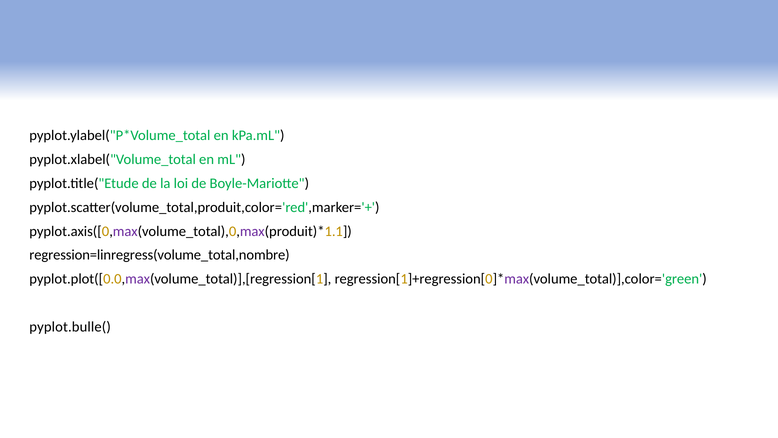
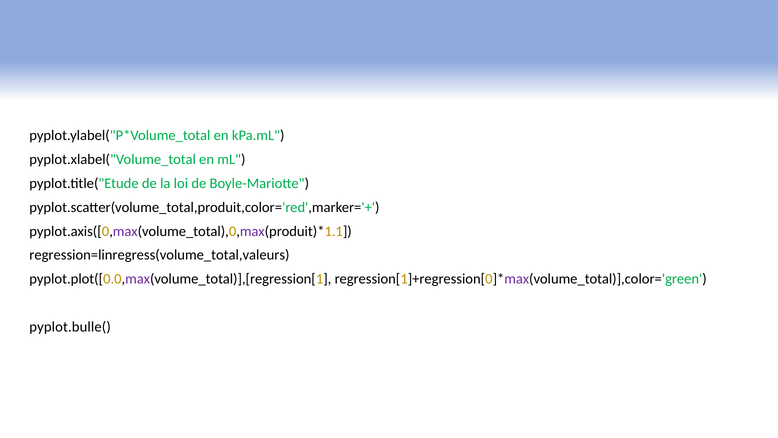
regression=linregress(volume_total,nombre: regression=linregress(volume_total,nombre -> regression=linregress(volume_total,valeurs
